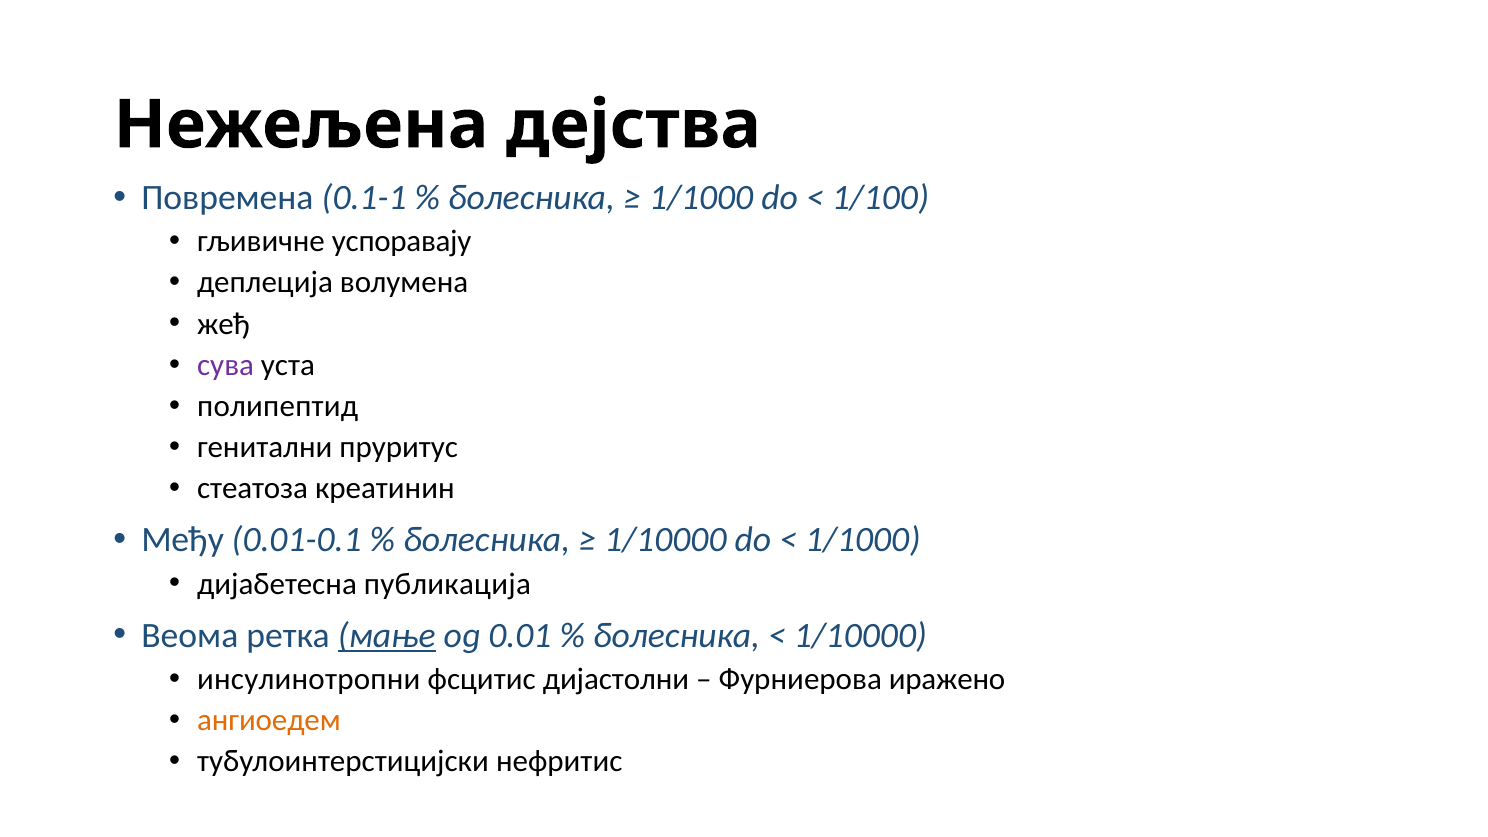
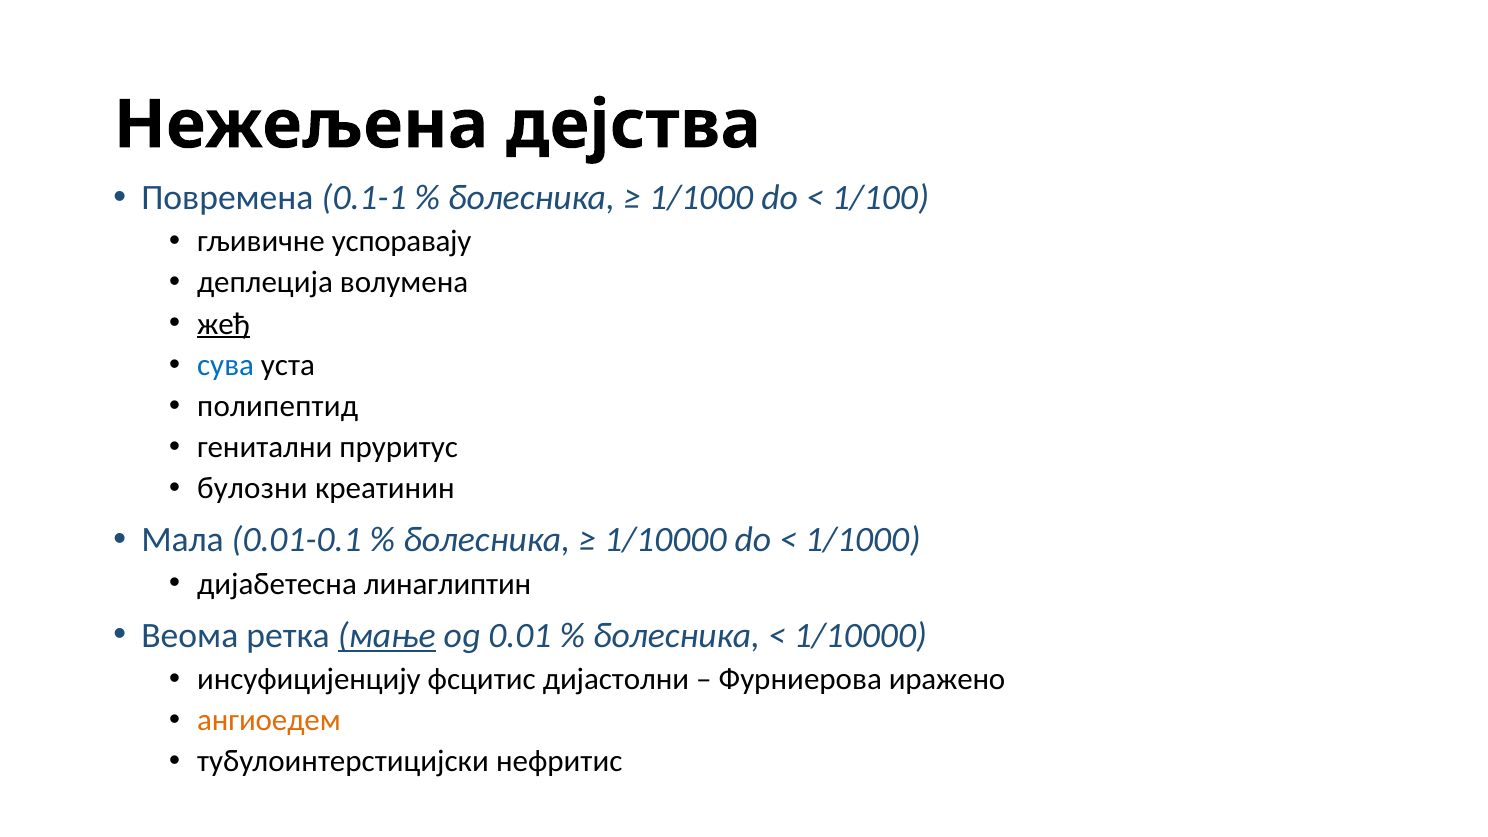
жеђ underline: none -> present
сува colour: purple -> blue
стеатоза: стеатоза -> булозни
Међу: Међу -> Мала
публикација: публикација -> линаглиптин
инсулинотропни: инсулинотропни -> инсуфицијенцију
